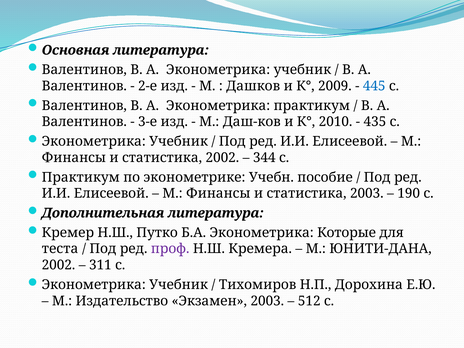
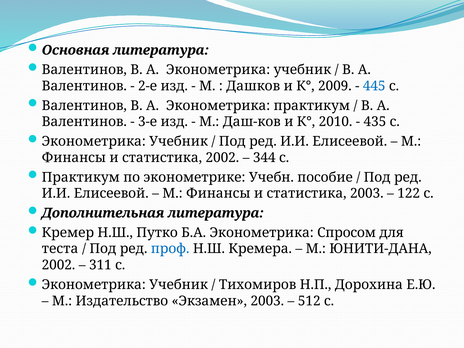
190: 190 -> 122
Которые: Которые -> Спросом
проф colour: purple -> blue
